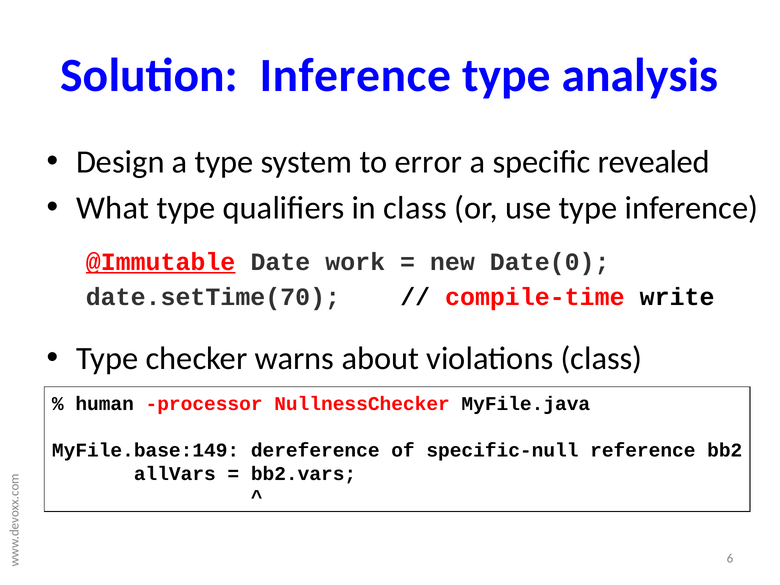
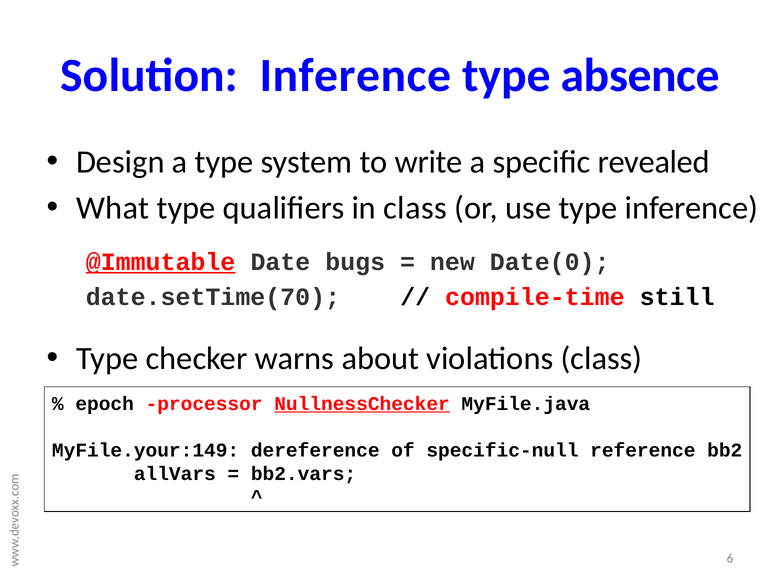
analysis: analysis -> absence
error: error -> write
work: work -> bugs
write: write -> still
human: human -> epoch
NullnessChecker underline: none -> present
MyFile.base:149: MyFile.base:149 -> MyFile.your:149
